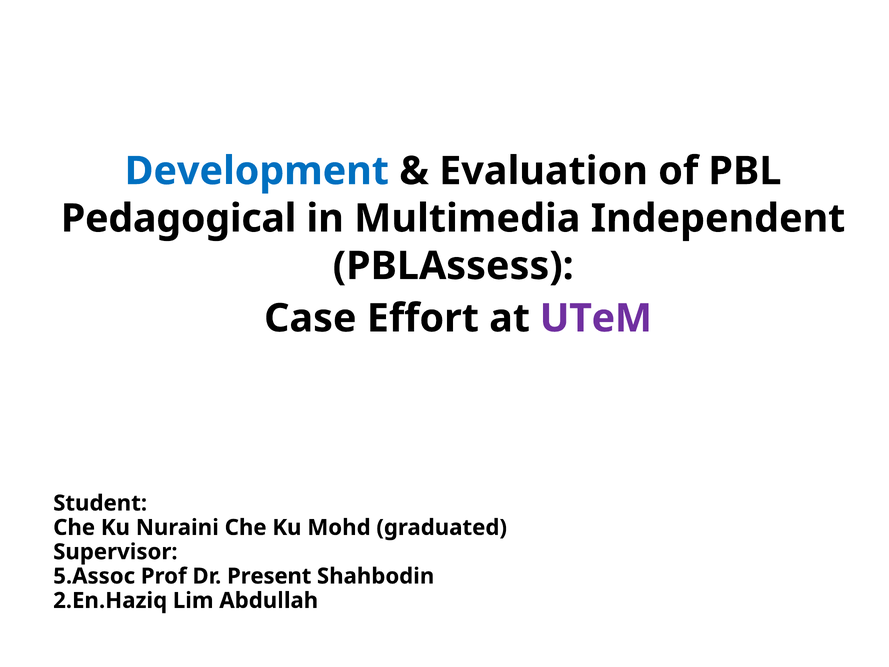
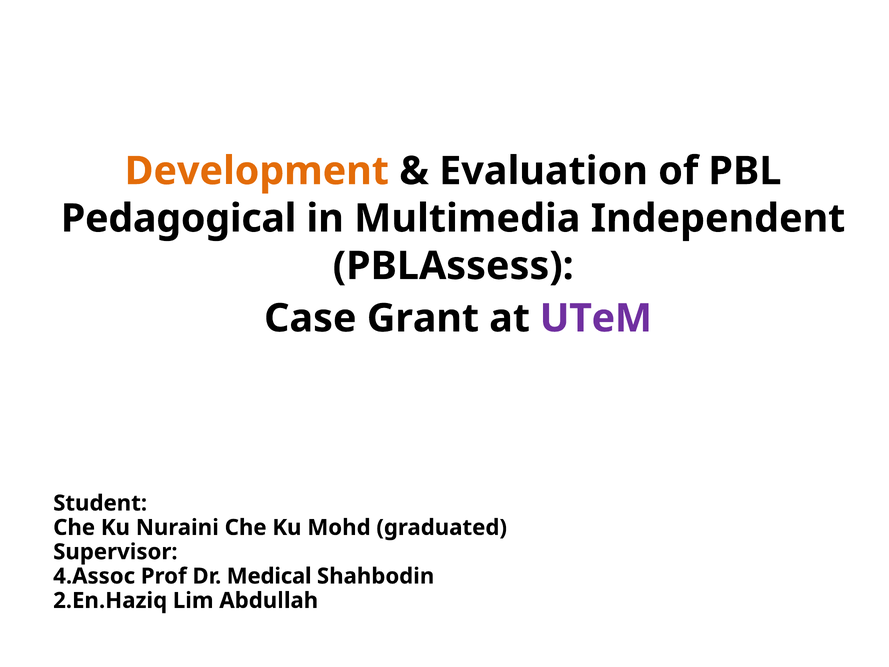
Development colour: blue -> orange
Effort: Effort -> Grant
5.Assoc: 5.Assoc -> 4.Assoc
Present: Present -> Medical
